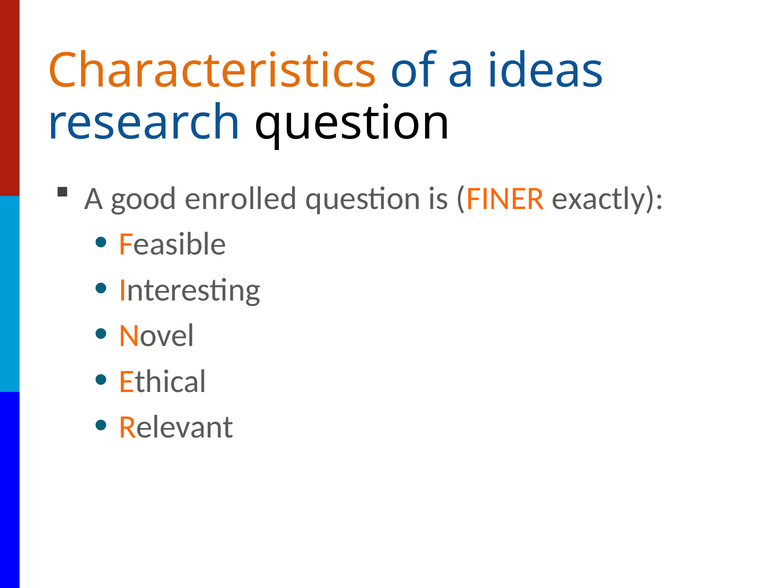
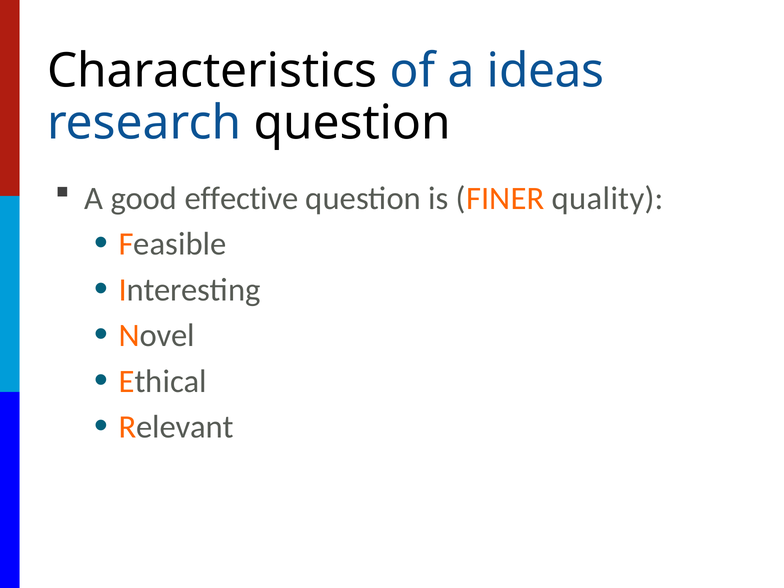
Characteristics colour: orange -> black
enrolled: enrolled -> effective
exactly: exactly -> quality
